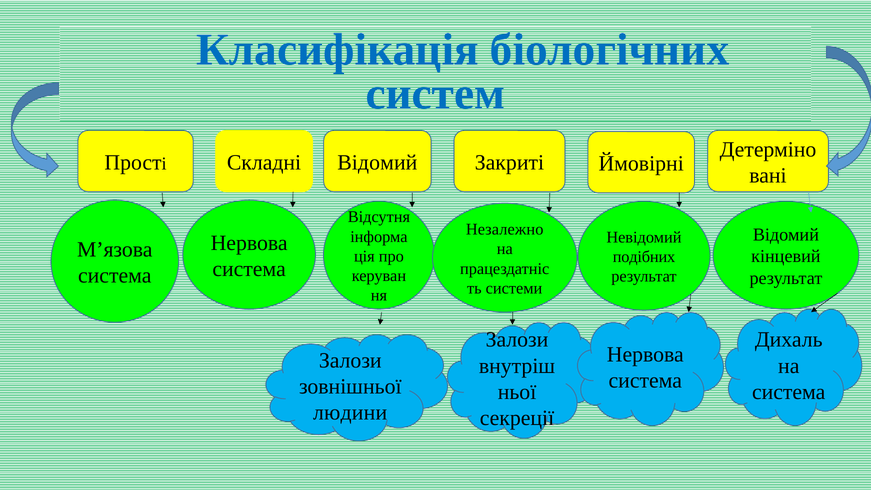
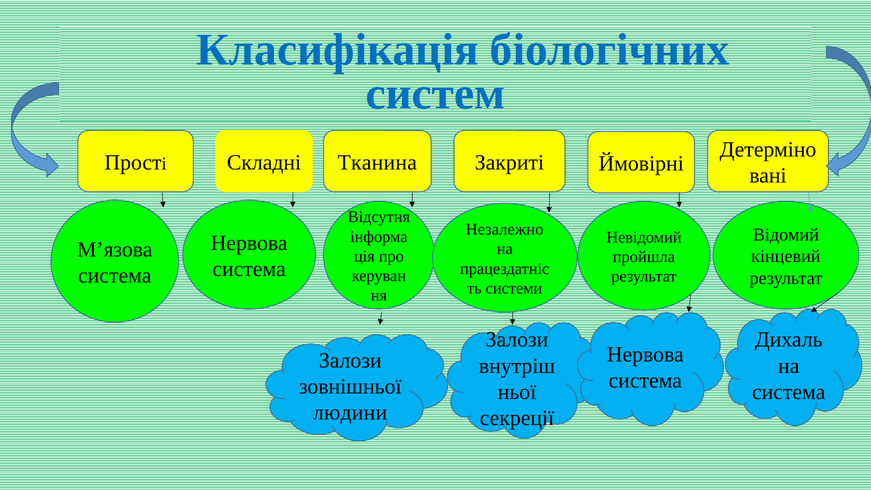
Складні Відомий: Відомий -> Тканина
подібних: подібних -> пройшла
